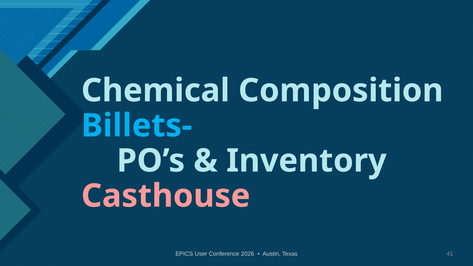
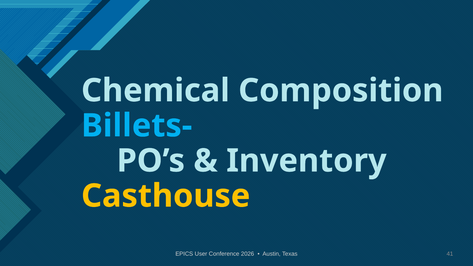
Casthouse colour: pink -> yellow
